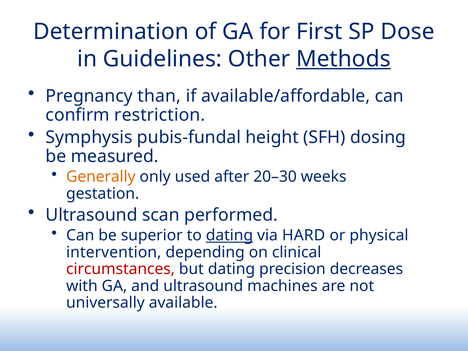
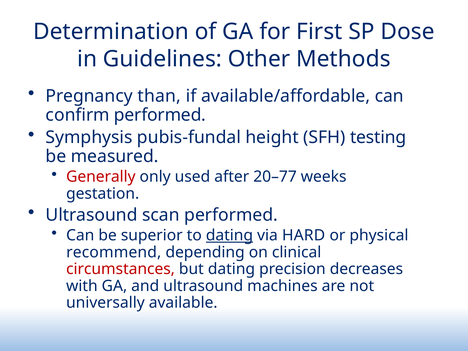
Methods underline: present -> none
confirm restriction: restriction -> performed
dosing: dosing -> testing
Generally colour: orange -> red
20–30: 20–30 -> 20–77
intervention: intervention -> recommend
